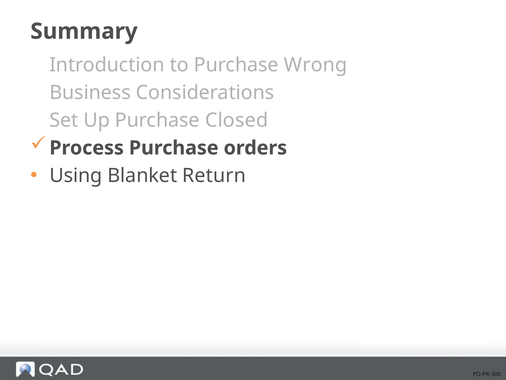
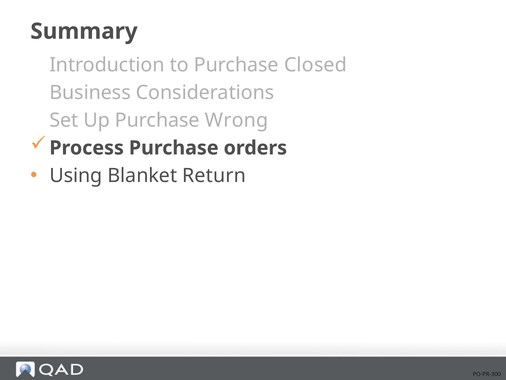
Wrong: Wrong -> Closed
Closed: Closed -> Wrong
